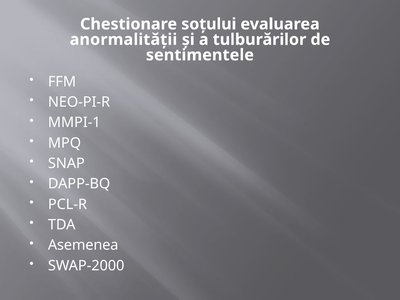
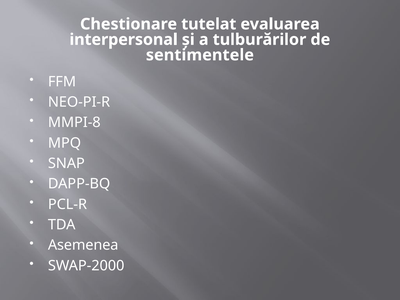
soţului: soţului -> tutelat
anormalităţii: anormalităţii -> interpersonal
MMPI-1: MMPI-1 -> MMPI-8
